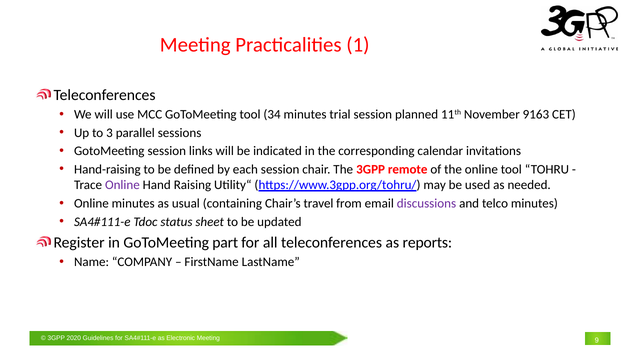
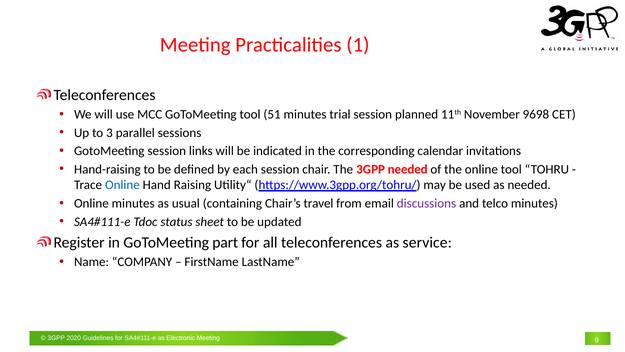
34: 34 -> 51
9163: 9163 -> 9698
3GPP remote: remote -> needed
Online at (122, 185) colour: purple -> blue
reports: reports -> service
